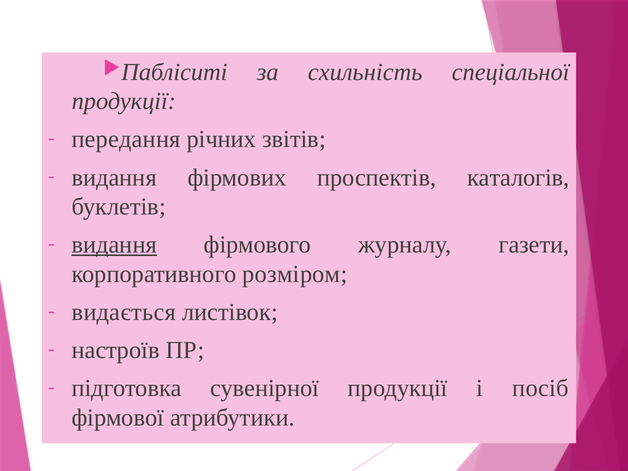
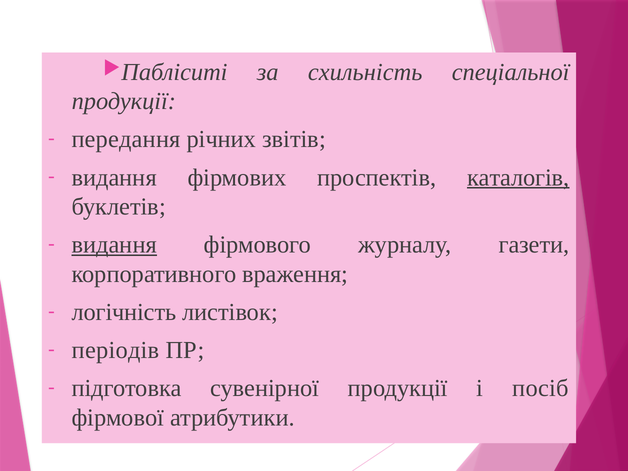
каталогів underline: none -> present
розміром: розміром -> враження
видається: видається -> логічність
настроїв: настроїв -> періодів
